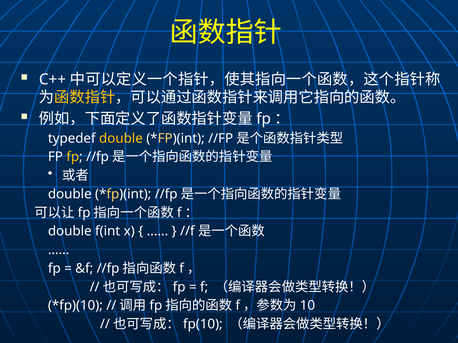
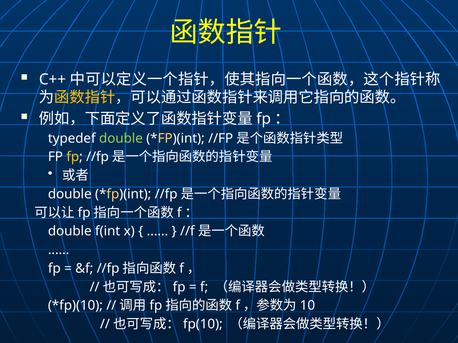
double at (121, 139) colour: yellow -> light green
